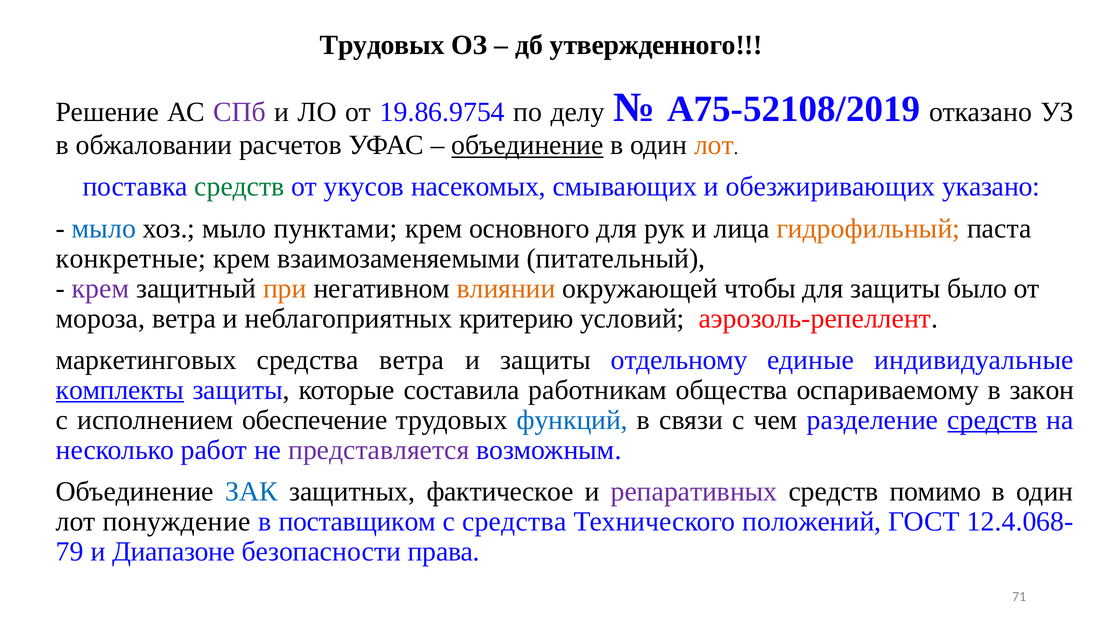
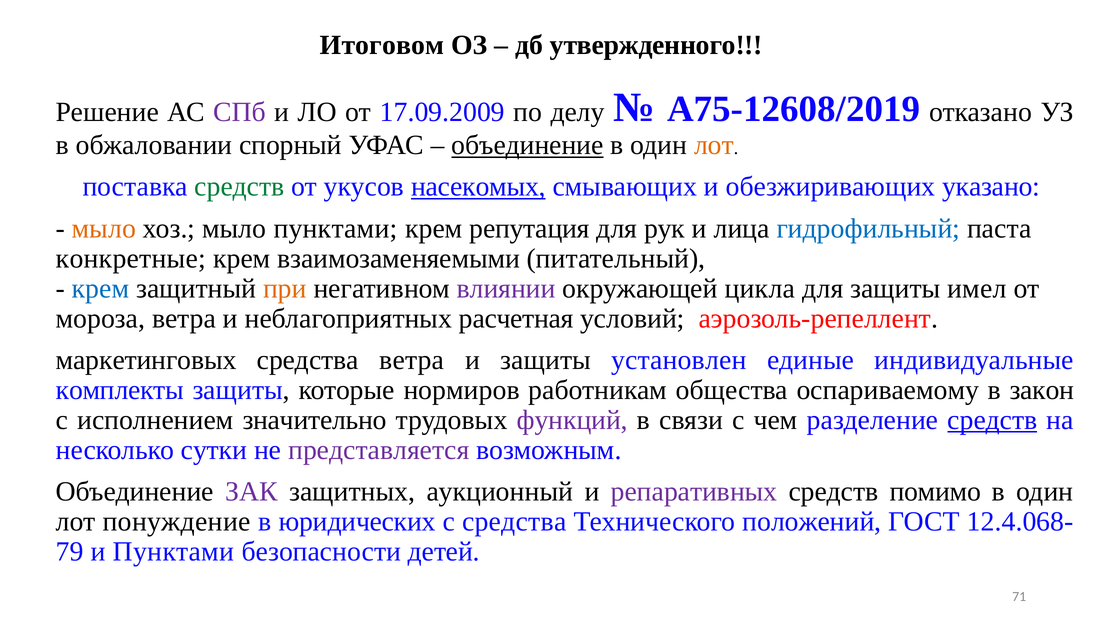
Трудовых at (382, 45): Трудовых -> Итоговом
19.86.9754: 19.86.9754 -> 17.09.2009
А75-52108/2019: А75-52108/2019 -> А75-12608/2019
расчетов: расчетов -> спорный
насекомых underline: none -> present
мыло at (104, 228) colour: blue -> orange
основного: основного -> репутация
гидрофильный colour: orange -> blue
крем at (101, 288) colour: purple -> blue
влиянии colour: orange -> purple
чтобы: чтобы -> цикла
было: было -> имел
критерию: критерию -> расчетная
отдельному: отдельному -> установлен
комплекты underline: present -> none
составила: составила -> нормиров
обеспечение: обеспечение -> значительно
функций colour: blue -> purple
работ: работ -> сутки
ЗАК colour: blue -> purple
фактическое: фактическое -> аукционный
поставщиком: поставщиком -> юридических
и Диапазоне: Диапазоне -> Пунктами
права: права -> детей
